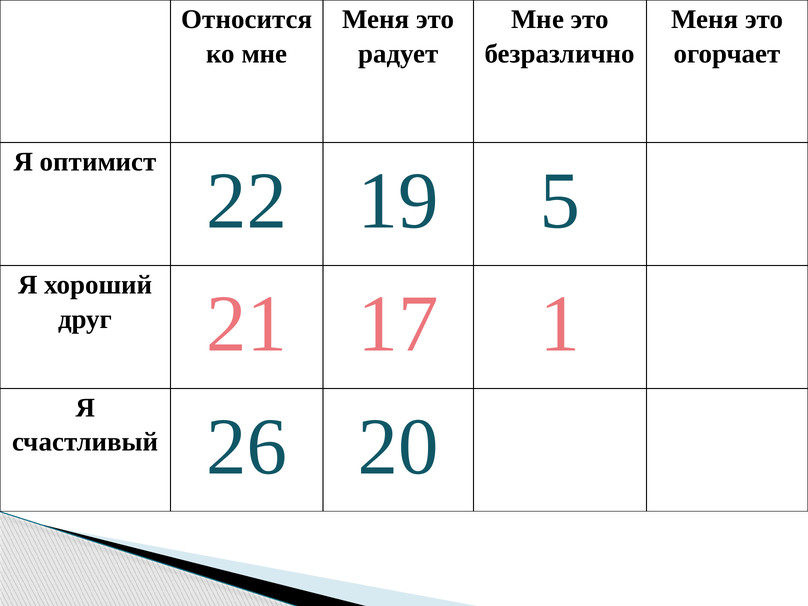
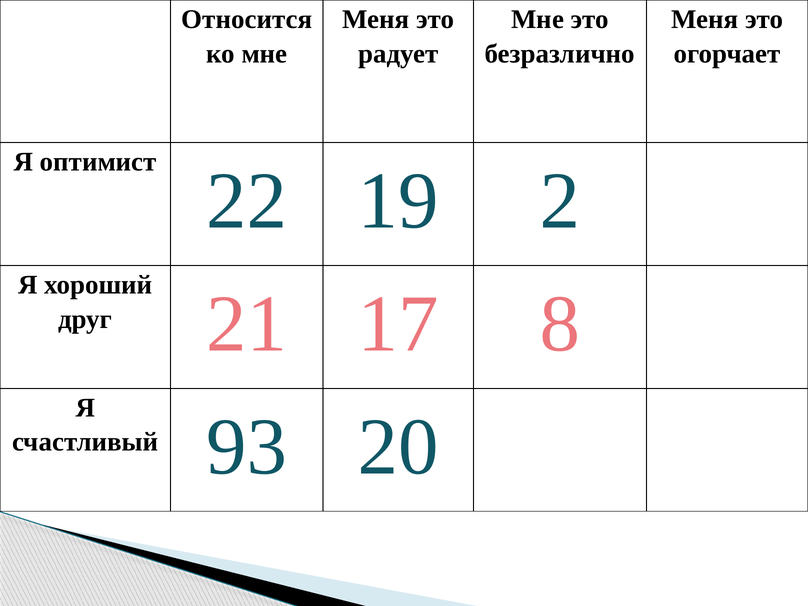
5: 5 -> 2
1: 1 -> 8
26: 26 -> 93
